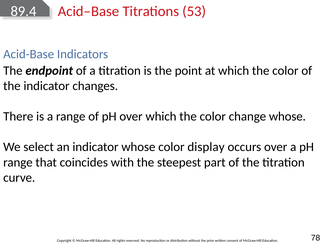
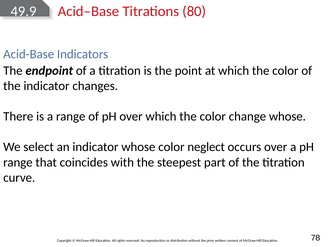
89.4: 89.4 -> 49.9
53: 53 -> 80
display: display -> neglect
